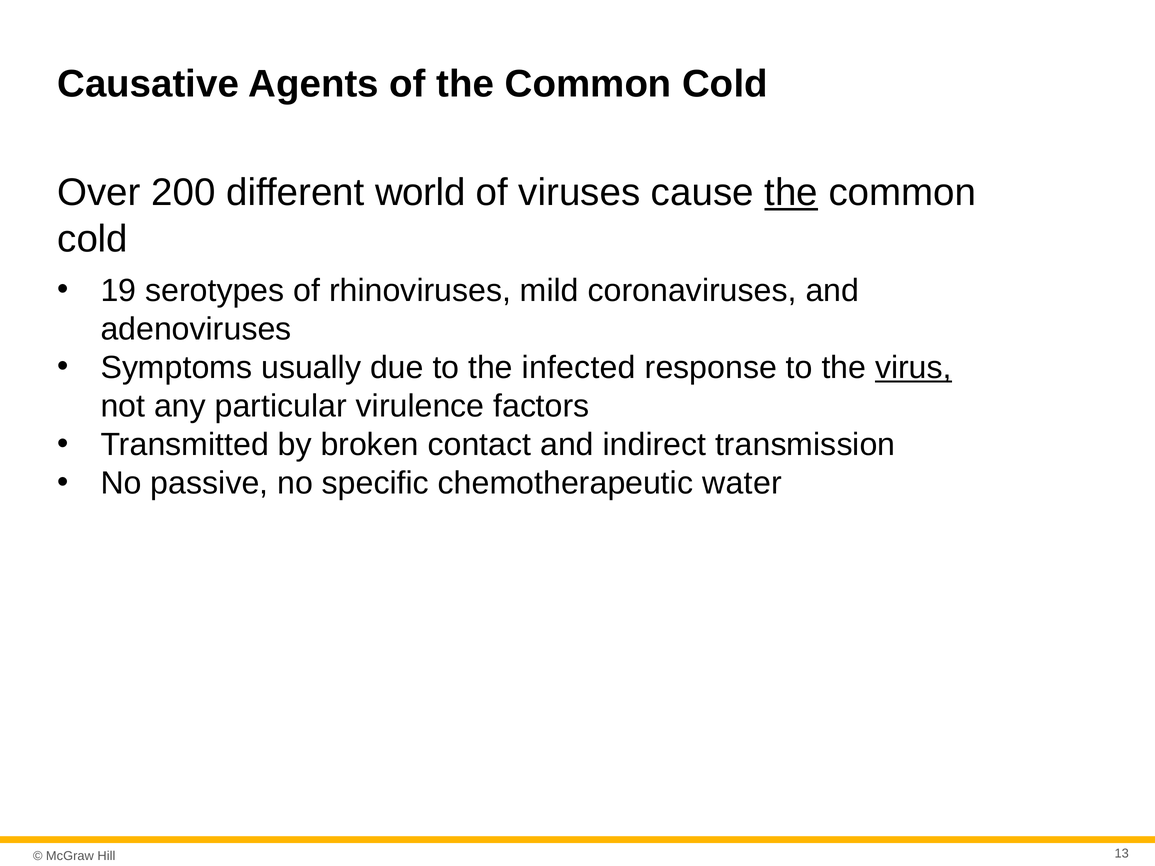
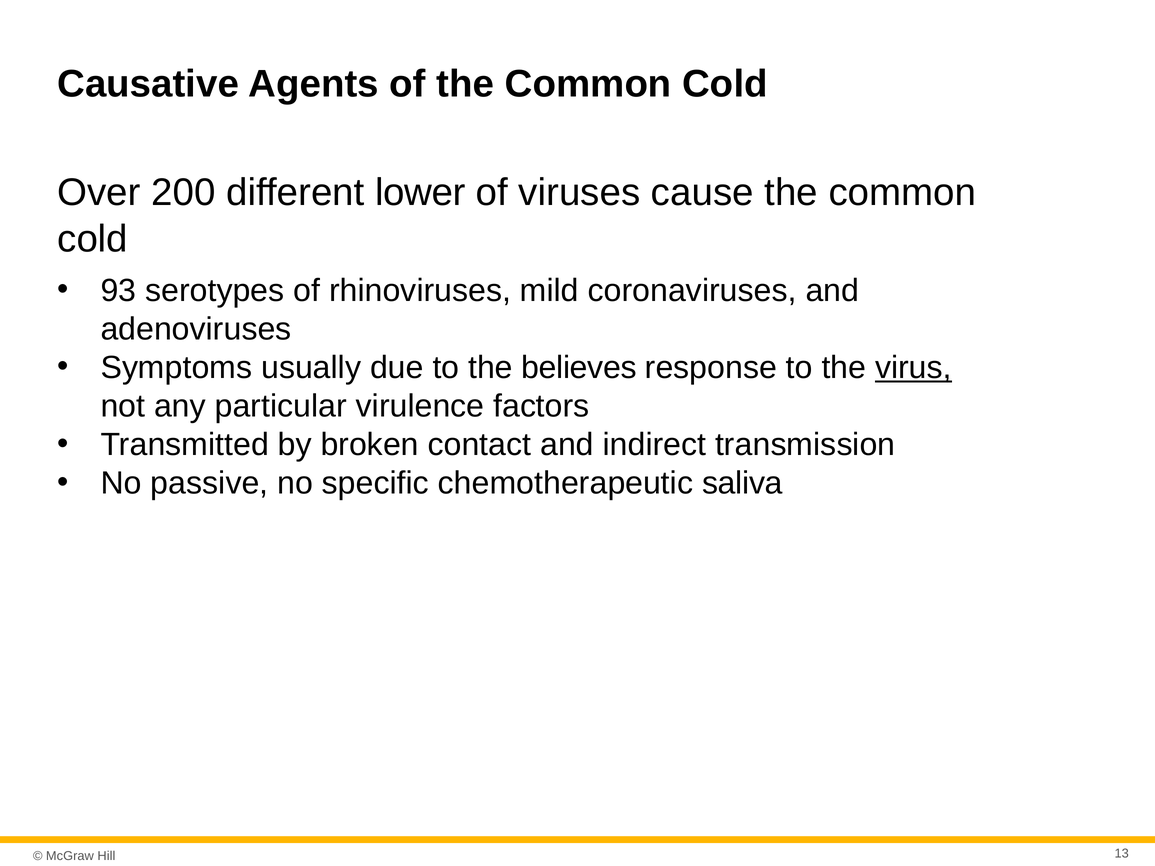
world: world -> lower
the at (791, 193) underline: present -> none
19: 19 -> 93
infected: infected -> believes
water: water -> saliva
